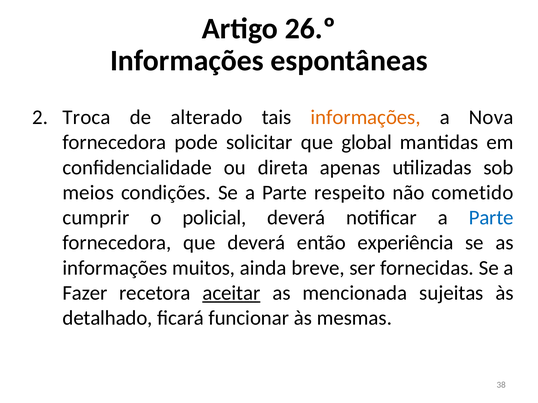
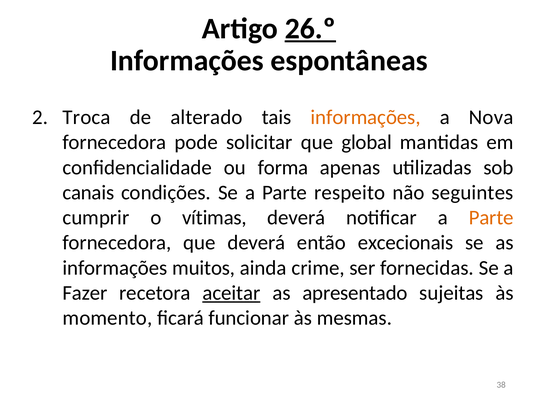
26.º underline: none -> present
direta: direta -> forma
meios: meios -> canais
cometido: cometido -> seguintes
policial: policial -> vítimas
Parte at (491, 218) colour: blue -> orange
experiência: experiência -> excecionais
breve: breve -> crime
mencionada: mencionada -> apresentado
detalhado: detalhado -> momento
